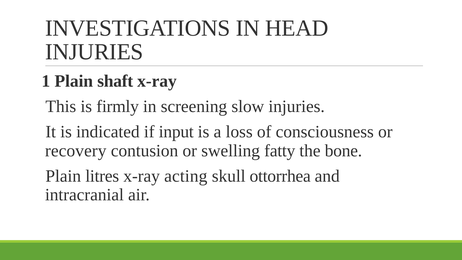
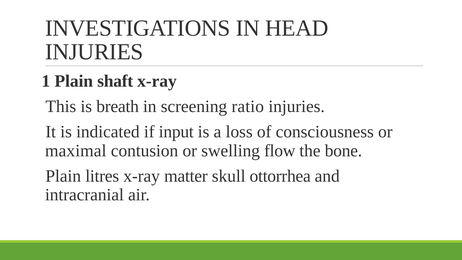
firmly: firmly -> breath
slow: slow -> ratio
recovery: recovery -> maximal
fatty: fatty -> flow
acting: acting -> matter
